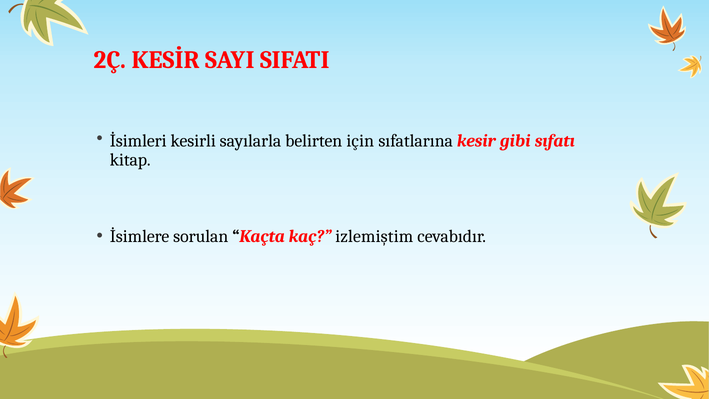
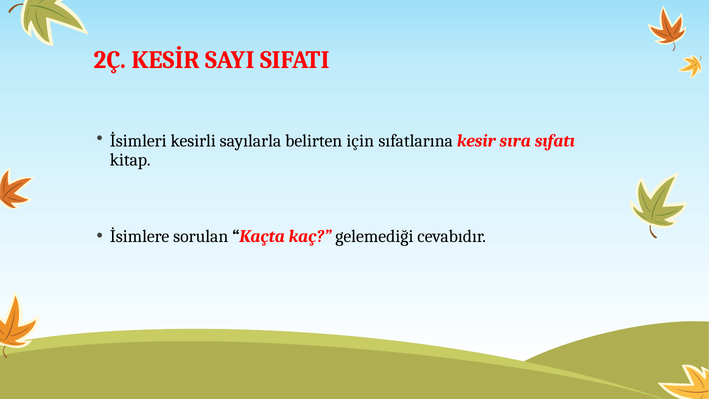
gibi: gibi -> sıra
izlemiştim: izlemiştim -> gelemediği
